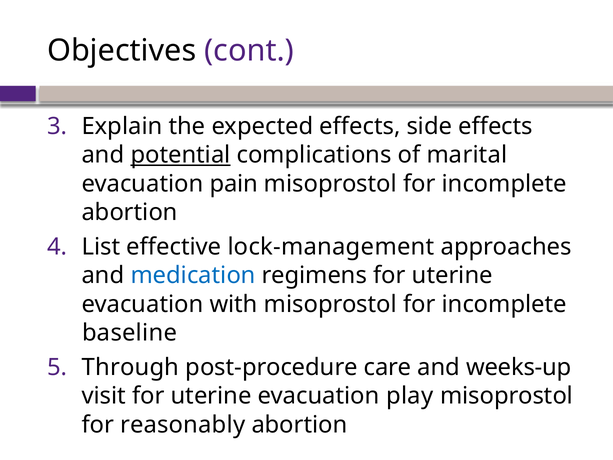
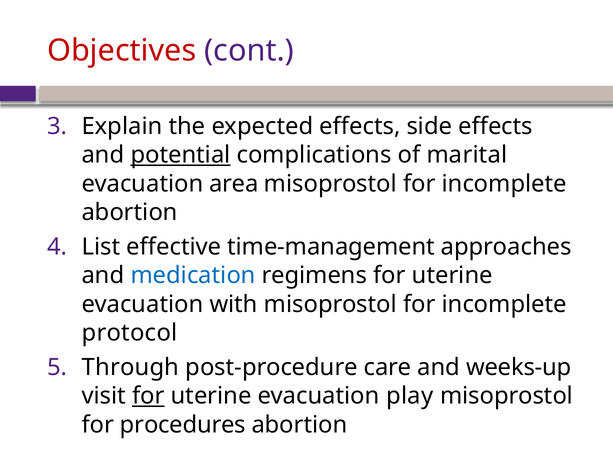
Objectives colour: black -> red
pain: pain -> area
lock-management: lock-management -> time-management
baseline: baseline -> protocol
for at (148, 396) underline: none -> present
reasonably: reasonably -> procedures
